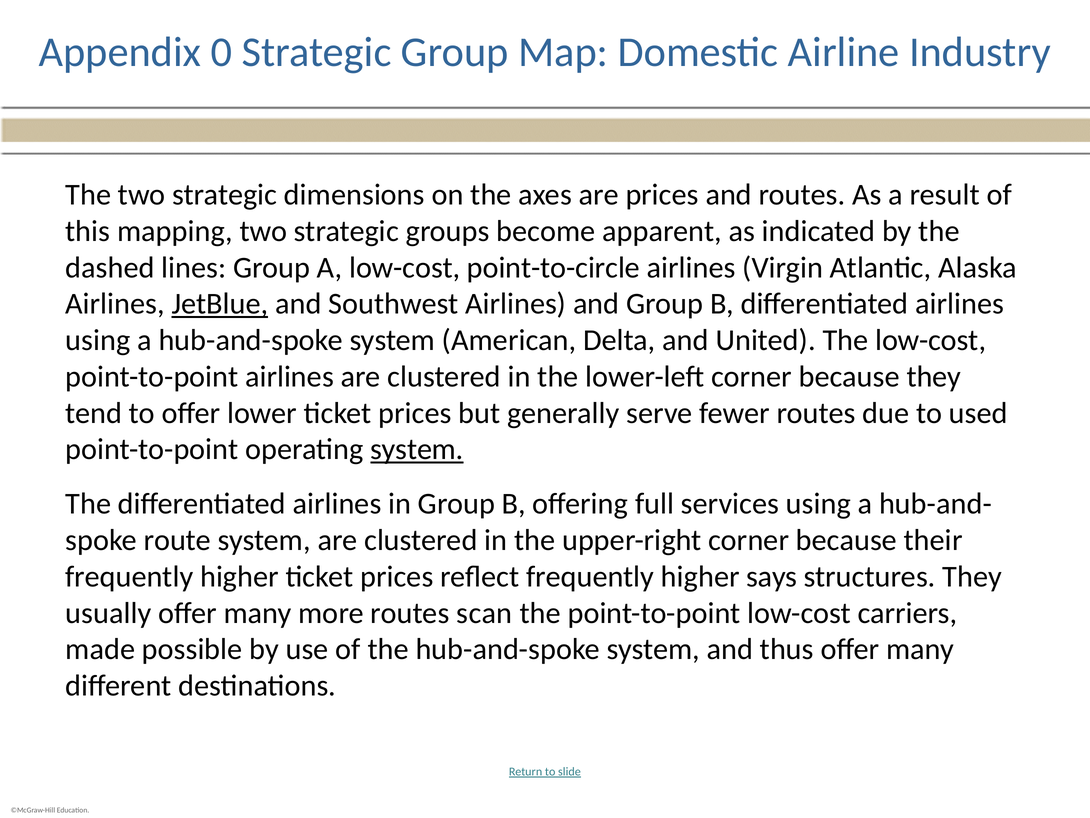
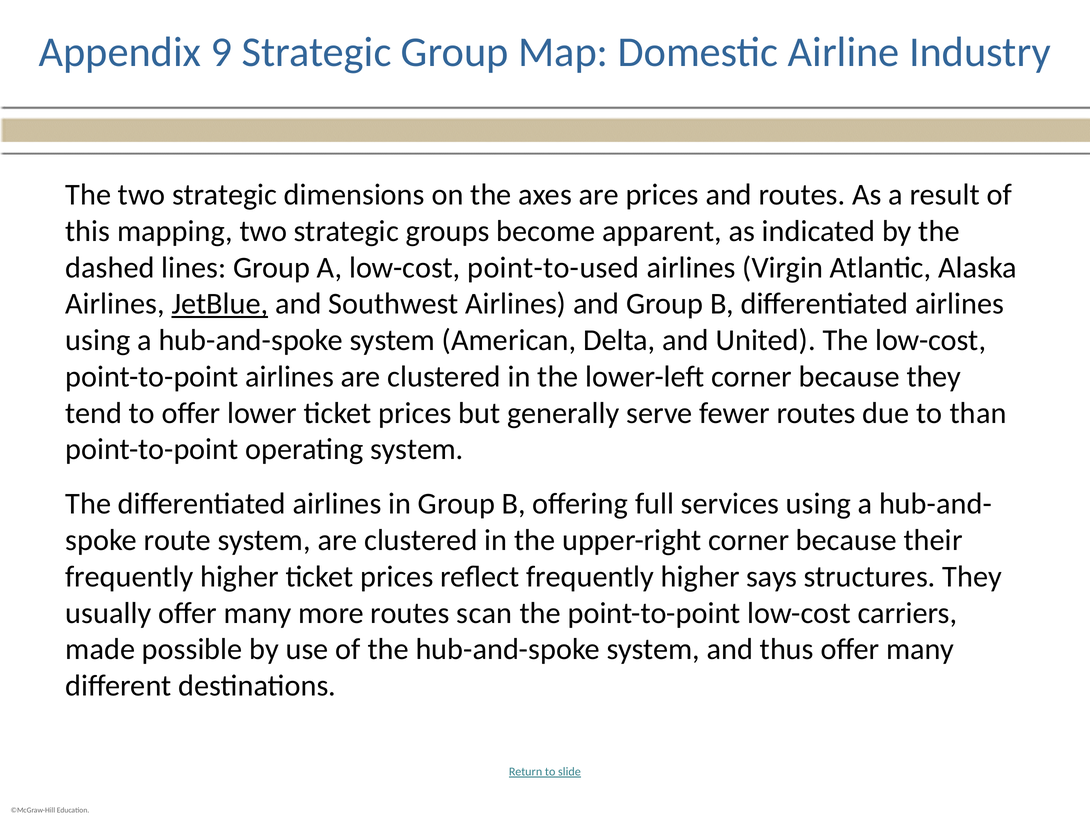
0: 0 -> 9
point-to-circle: point-to-circle -> point-to-used
used: used -> than
system at (417, 449) underline: present -> none
